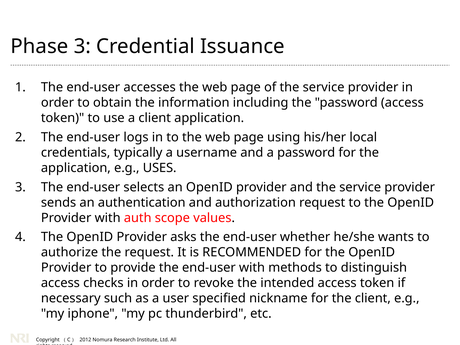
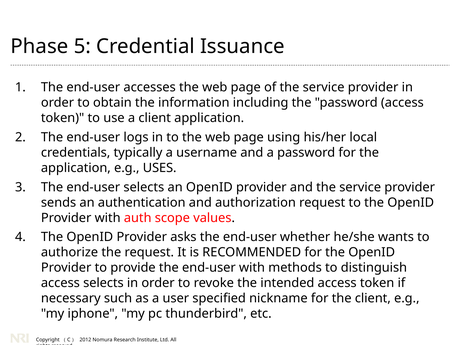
Phase 3: 3 -> 5
access checks: checks -> selects
